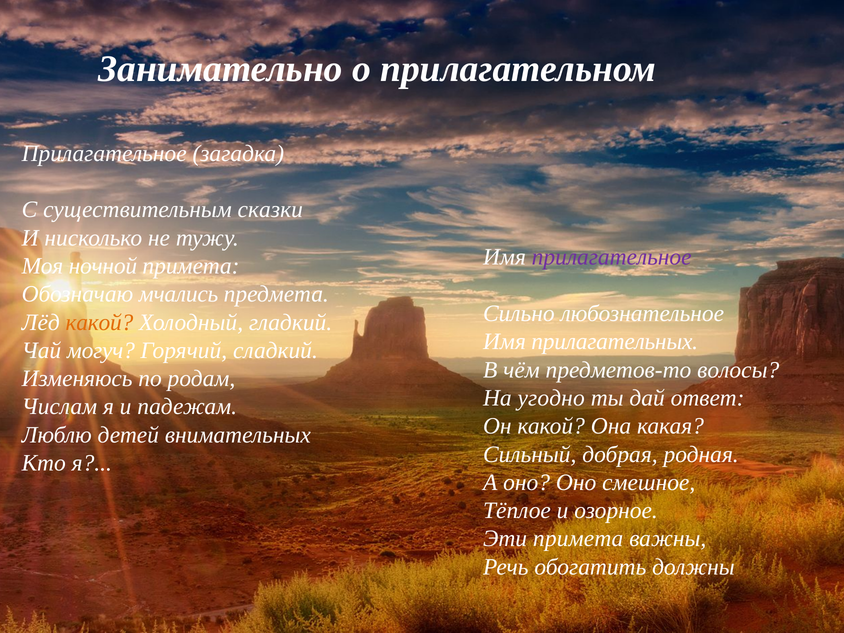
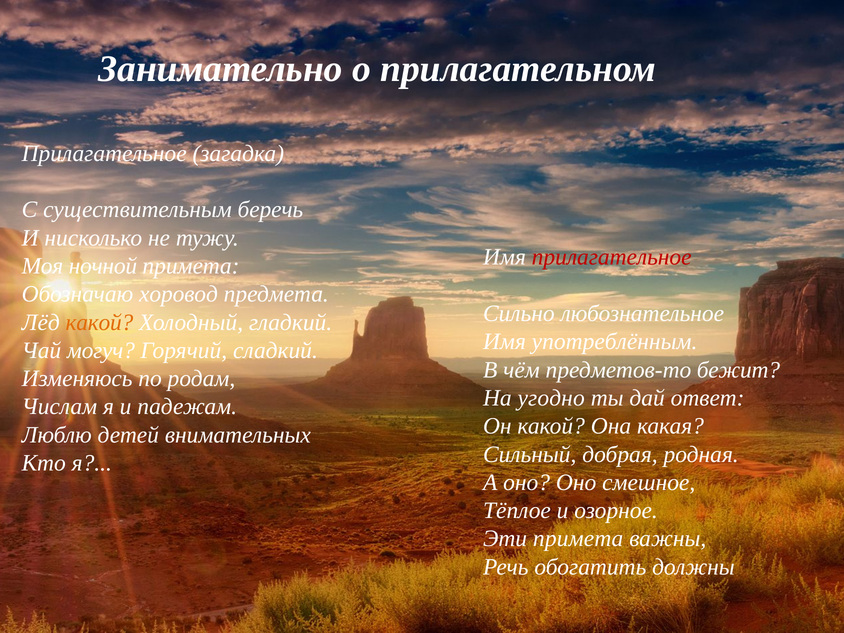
сказки: сказки -> беречь
прилагательное at (612, 257) colour: purple -> red
мчались: мчались -> хоровод
прилагательных: прилагательных -> употреблённым
волосы: волосы -> бежит
